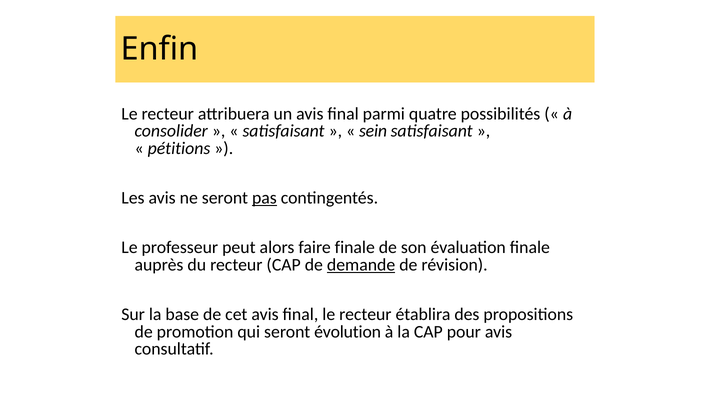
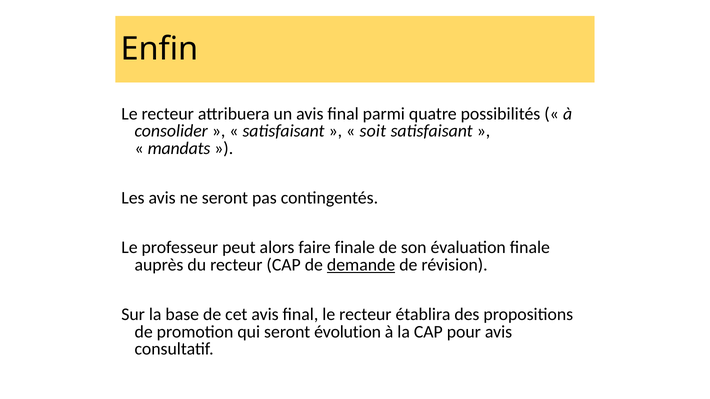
sein: sein -> soit
pétitions: pétitions -> mandats
pas underline: present -> none
